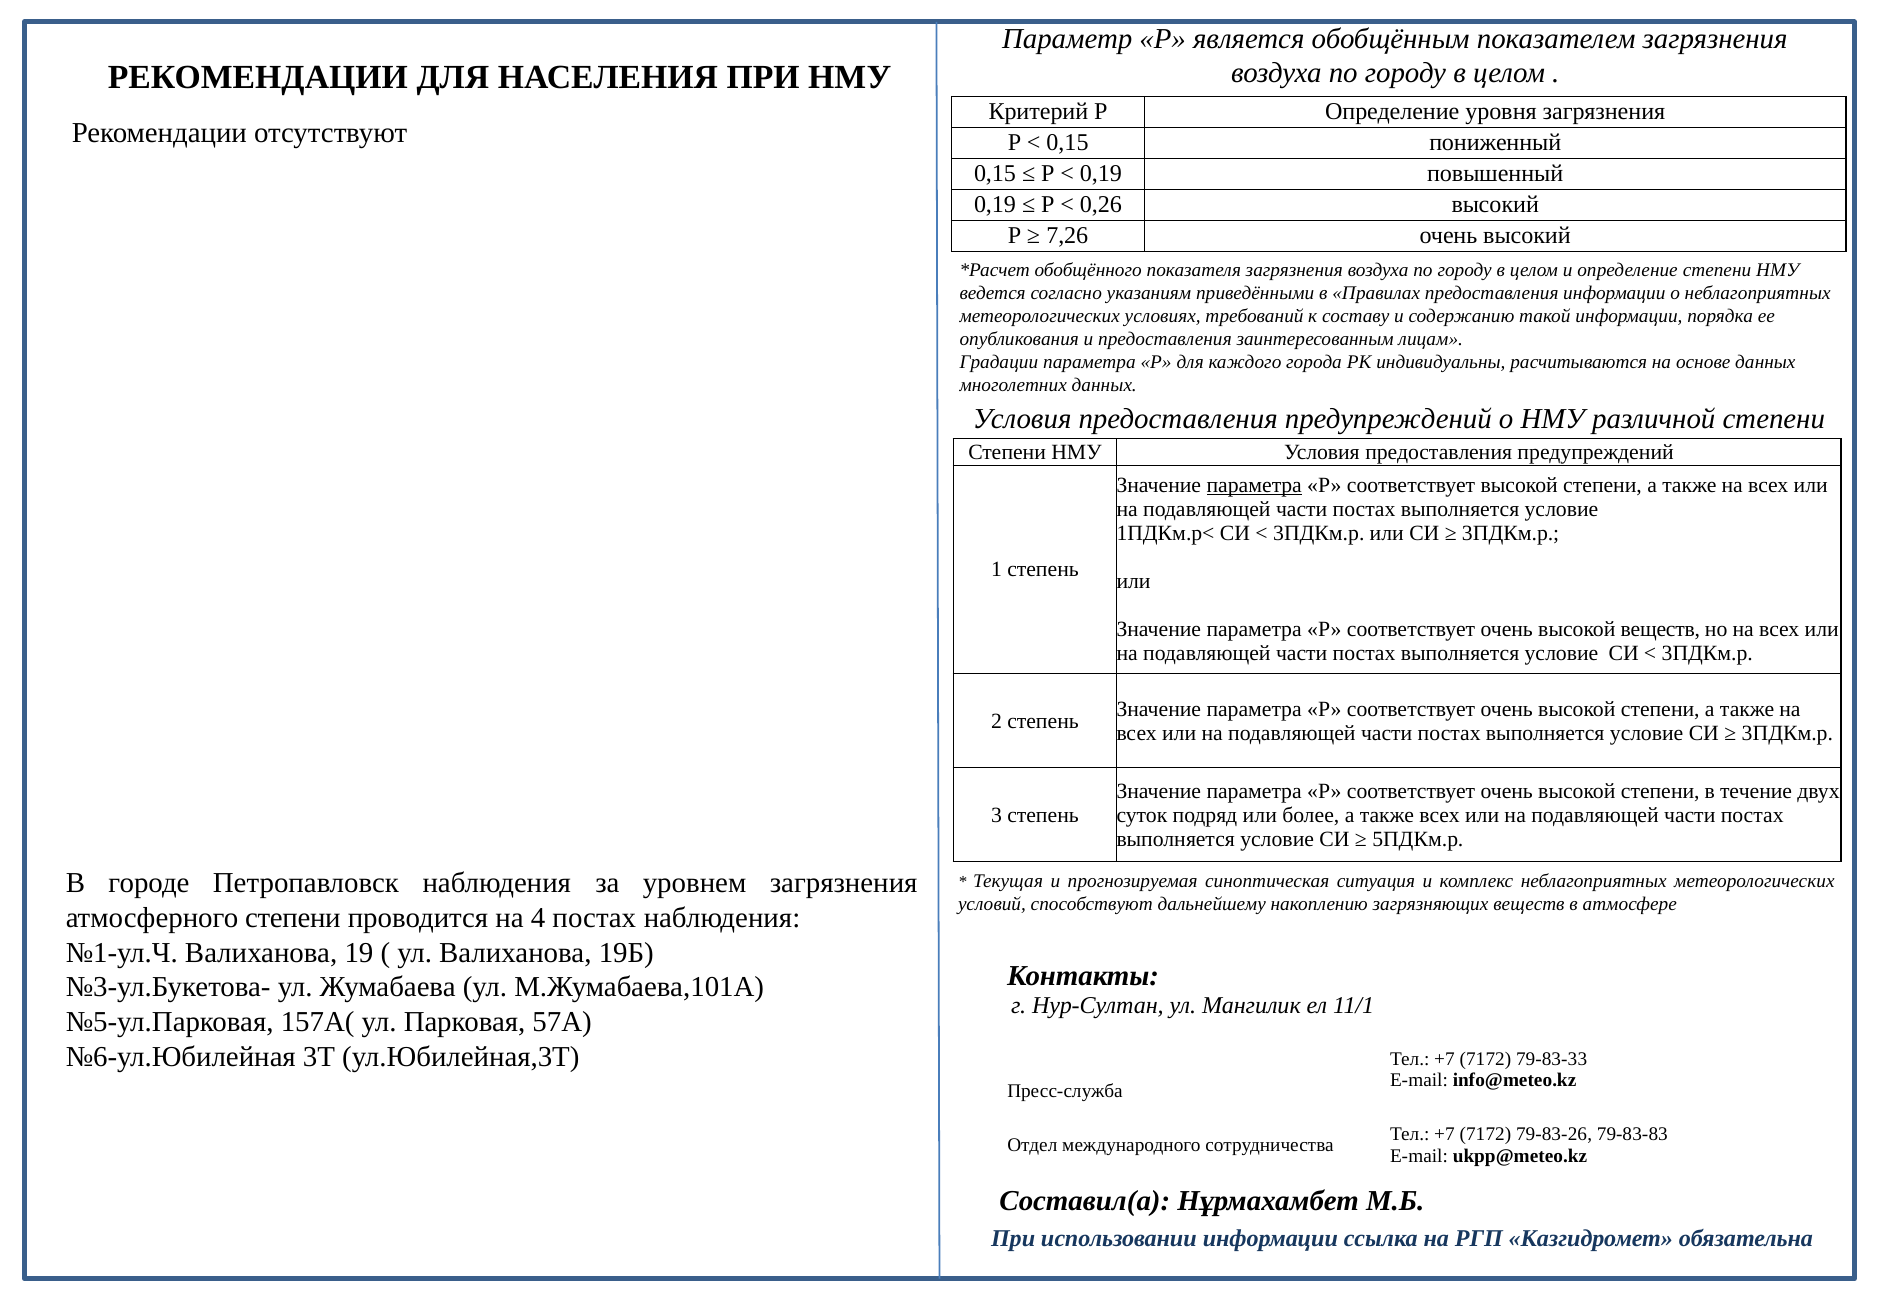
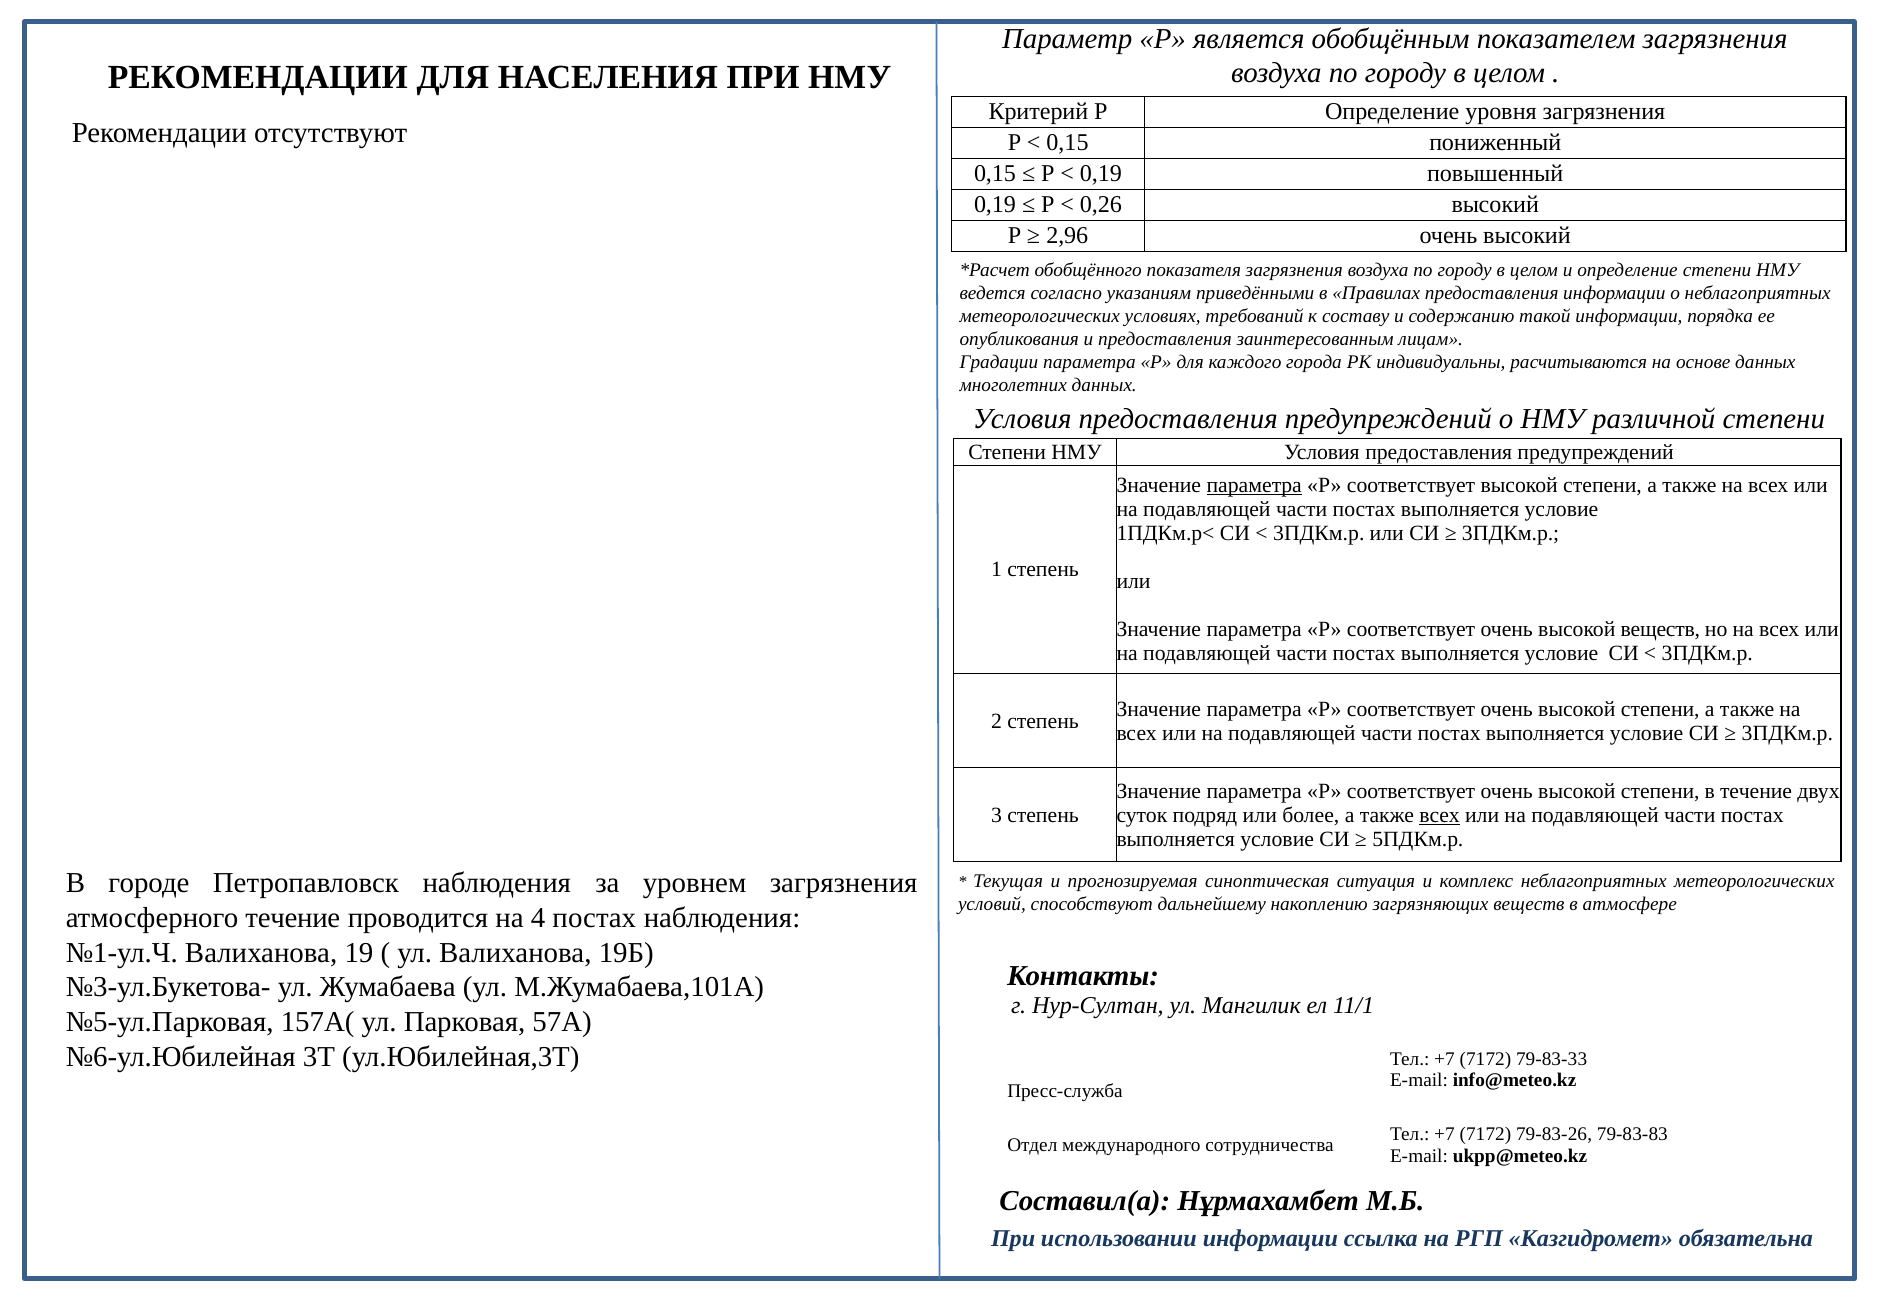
7,26: 7,26 -> 2,96
всех at (1440, 815) underline: none -> present
атмосферного степени: степени -> течение
